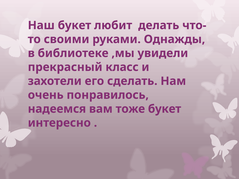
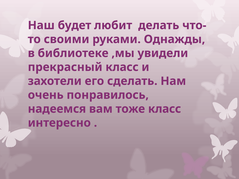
Наш букет: букет -> будет
тоже букет: букет -> класс
